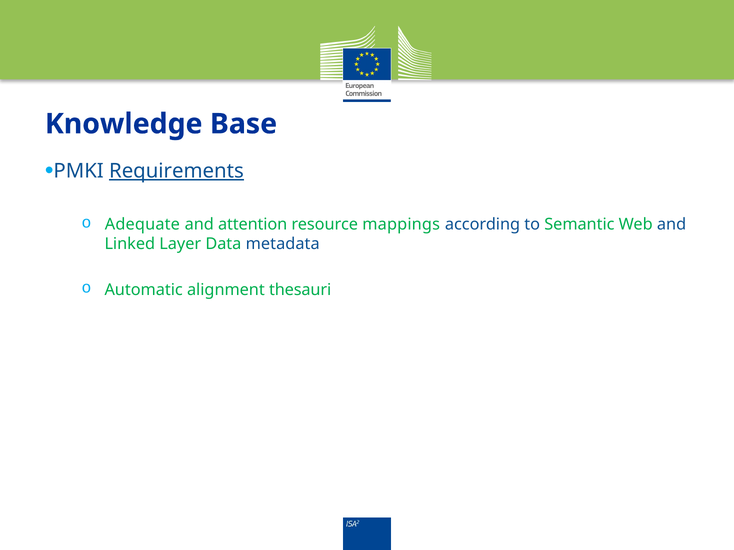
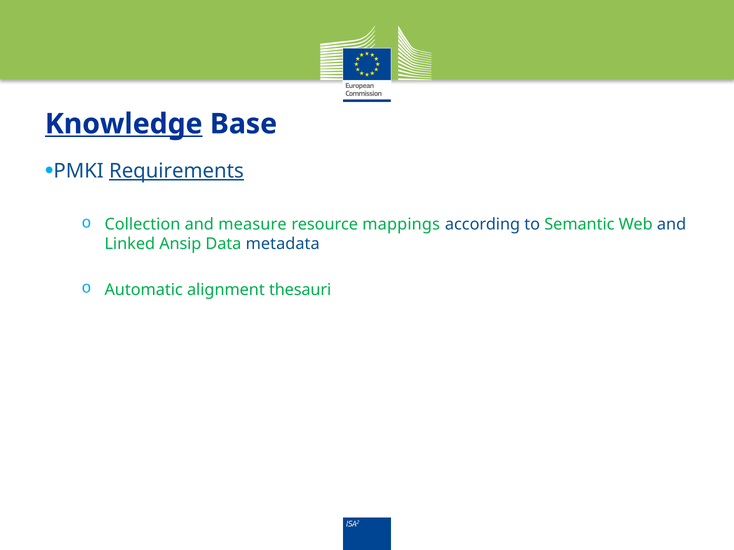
Knowledge underline: none -> present
Adequate: Adequate -> Collection
attention: attention -> measure
Layer: Layer -> Ansip
